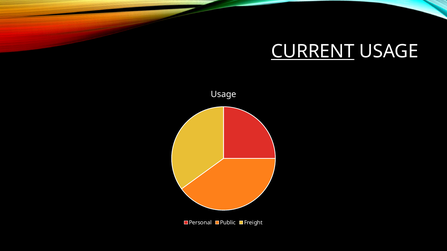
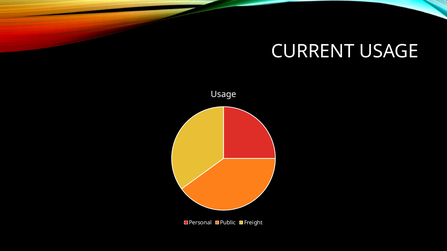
CURRENT underline: present -> none
